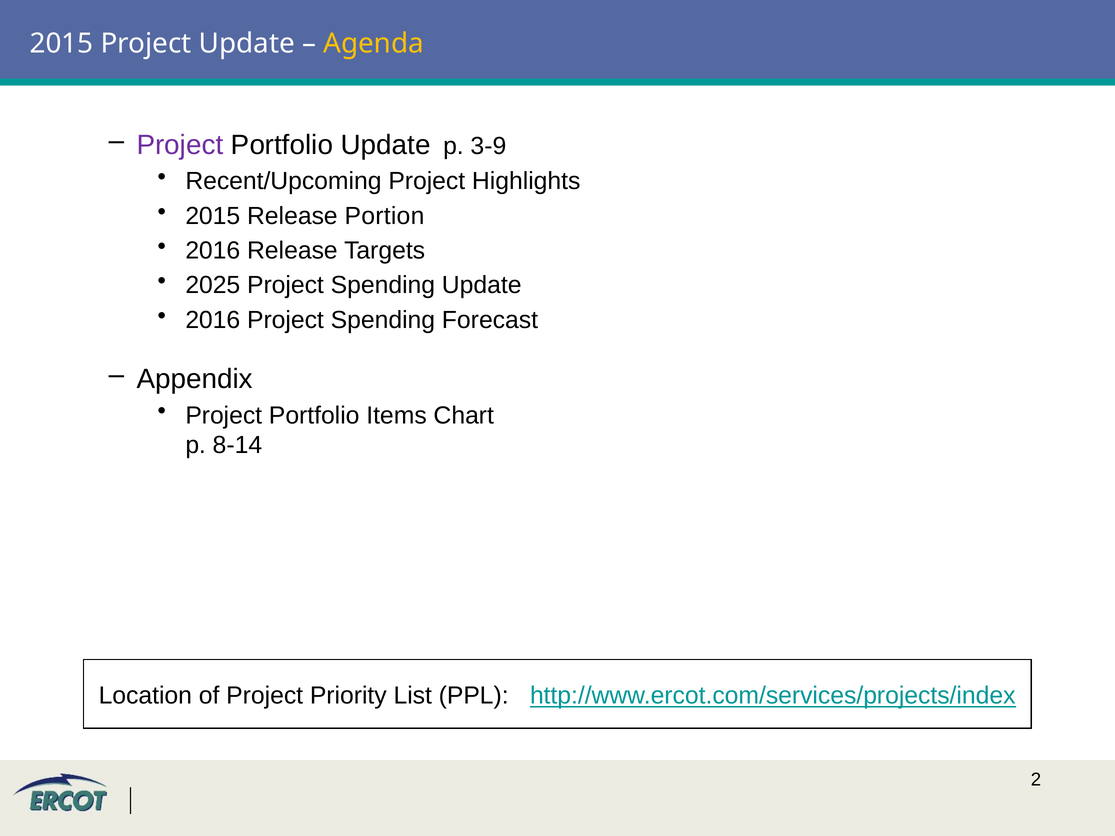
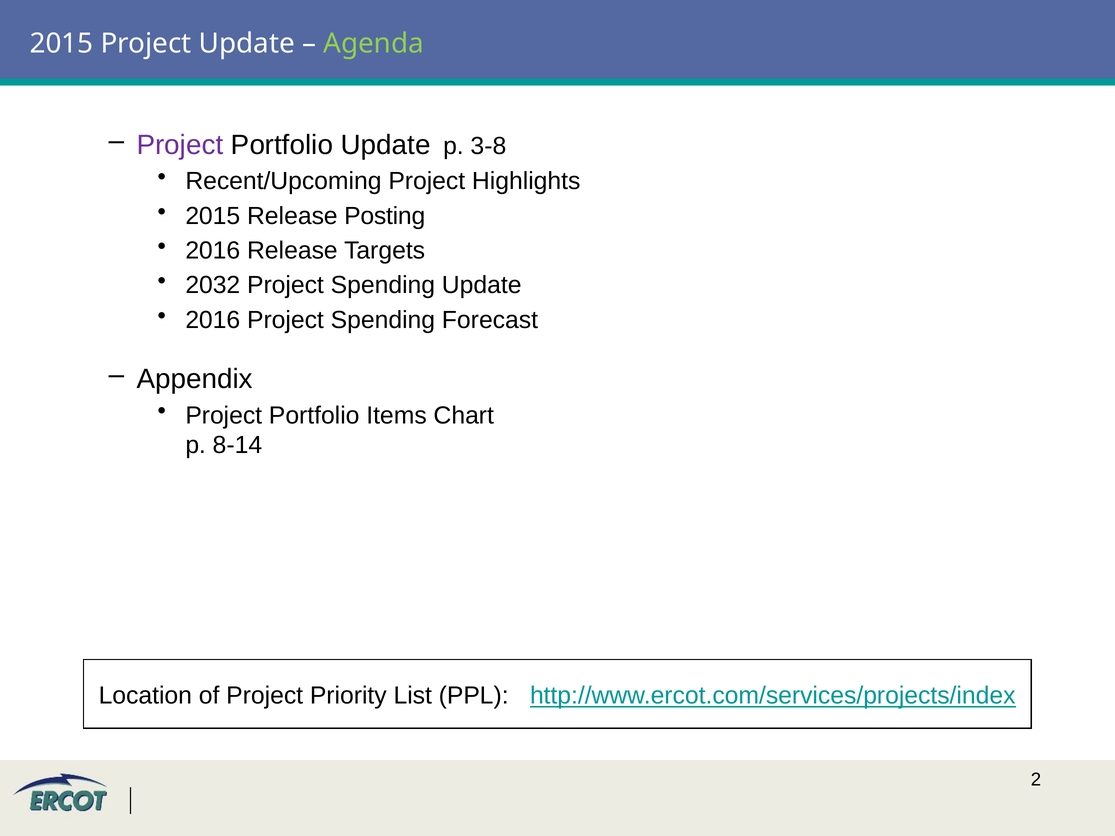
Agenda colour: yellow -> light green
3-9: 3-9 -> 3-8
Portion: Portion -> Posting
2025: 2025 -> 2032
